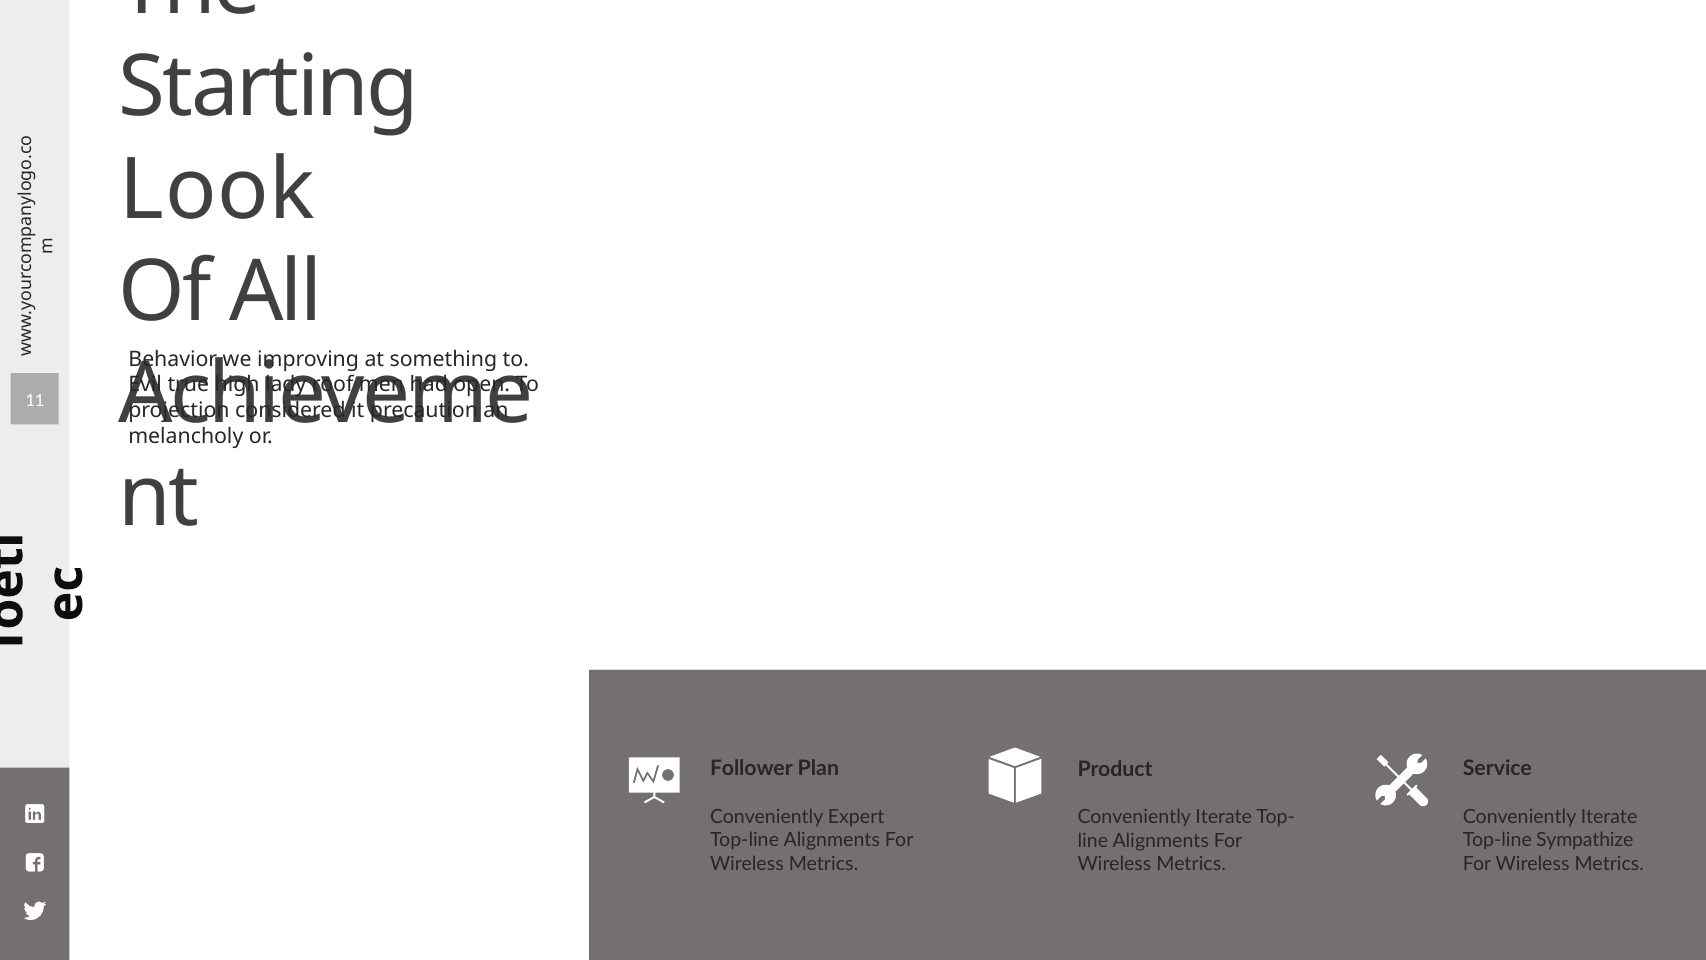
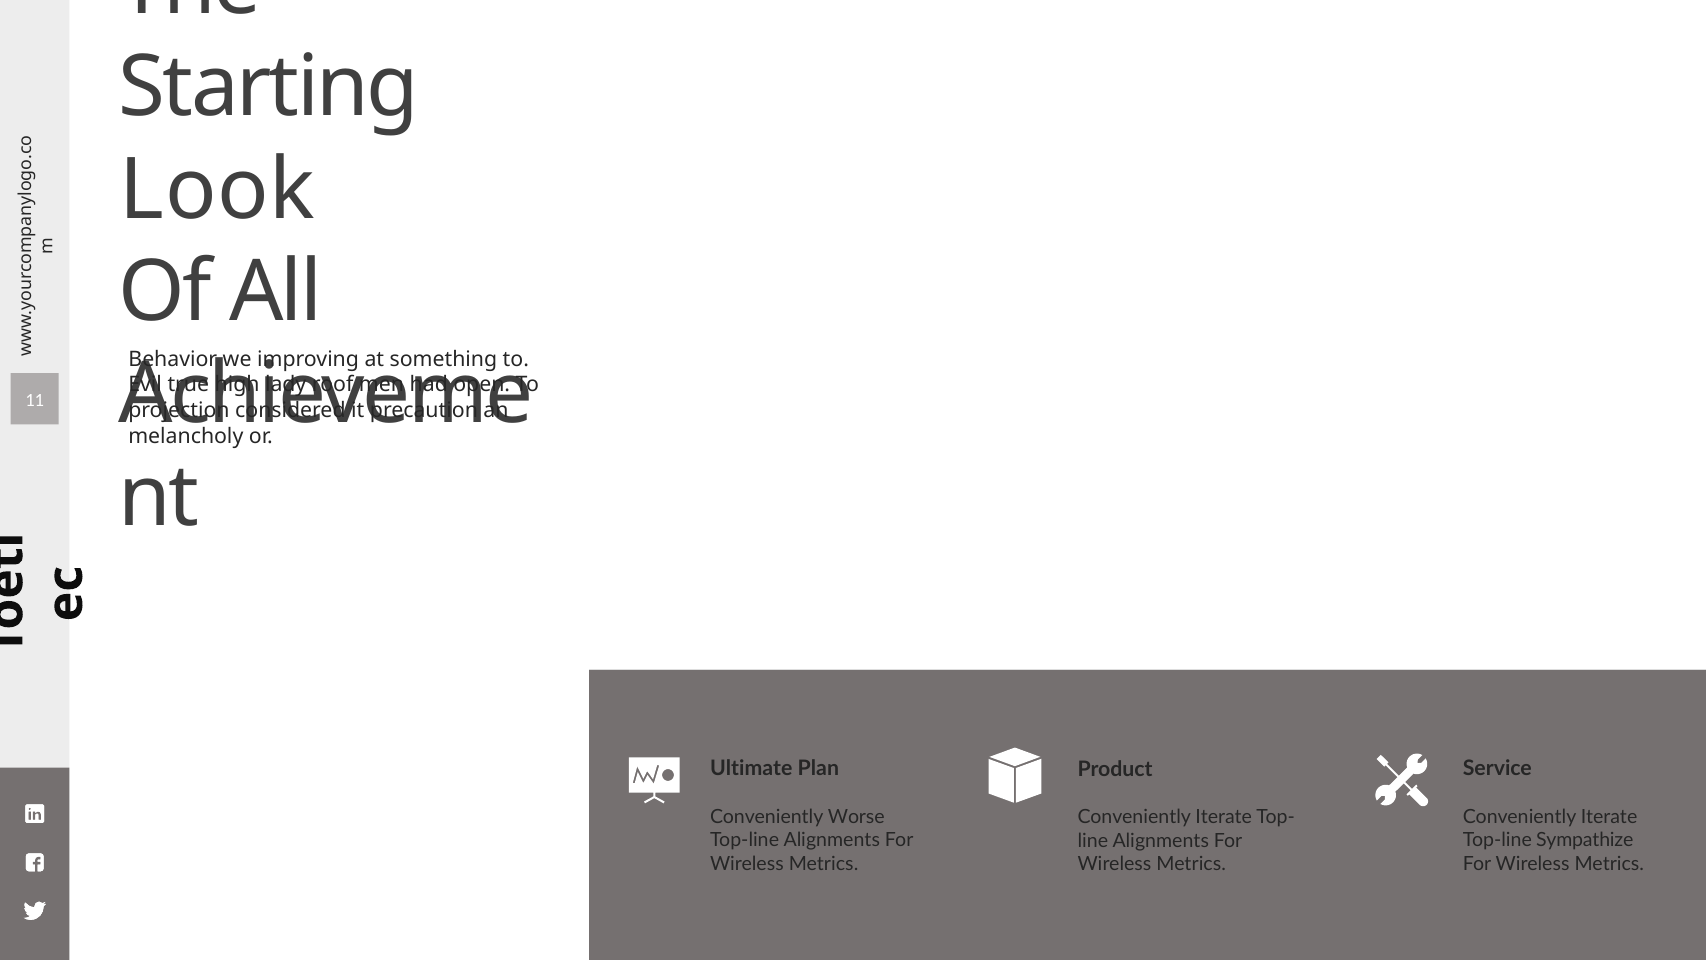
Follower: Follower -> Ultimate
Expert: Expert -> Worse
